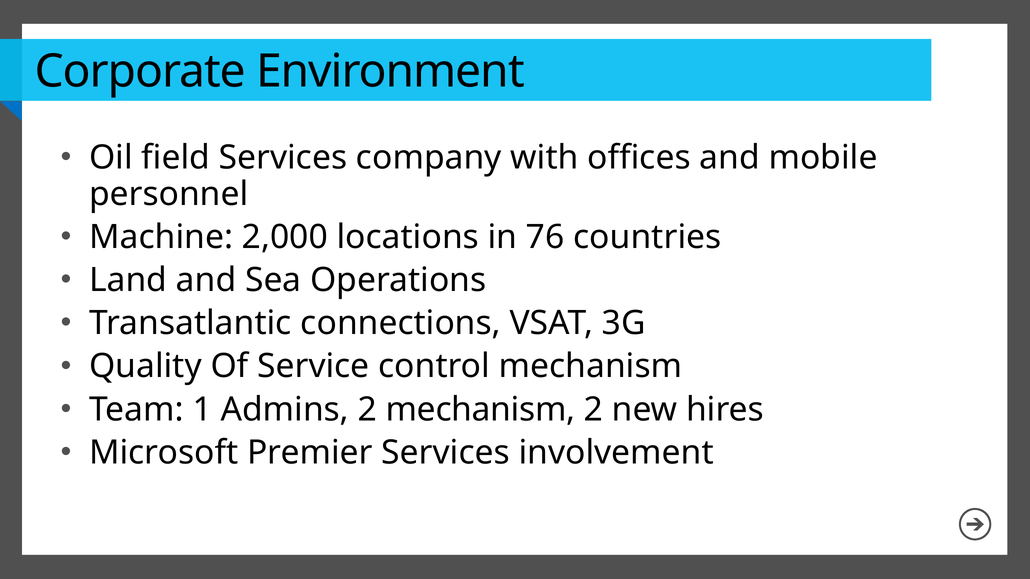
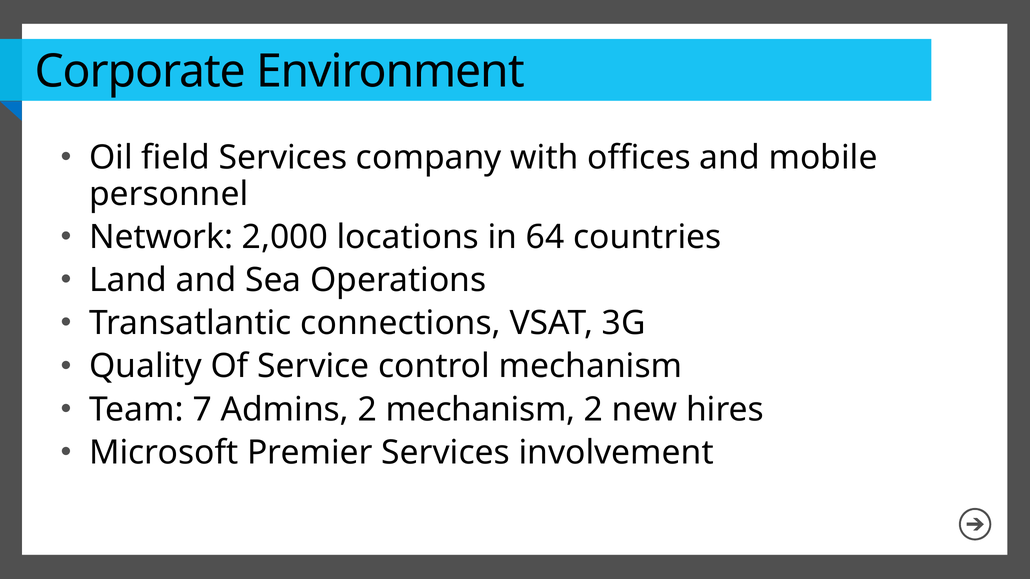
Machine: Machine -> Network
76: 76 -> 64
1: 1 -> 7
